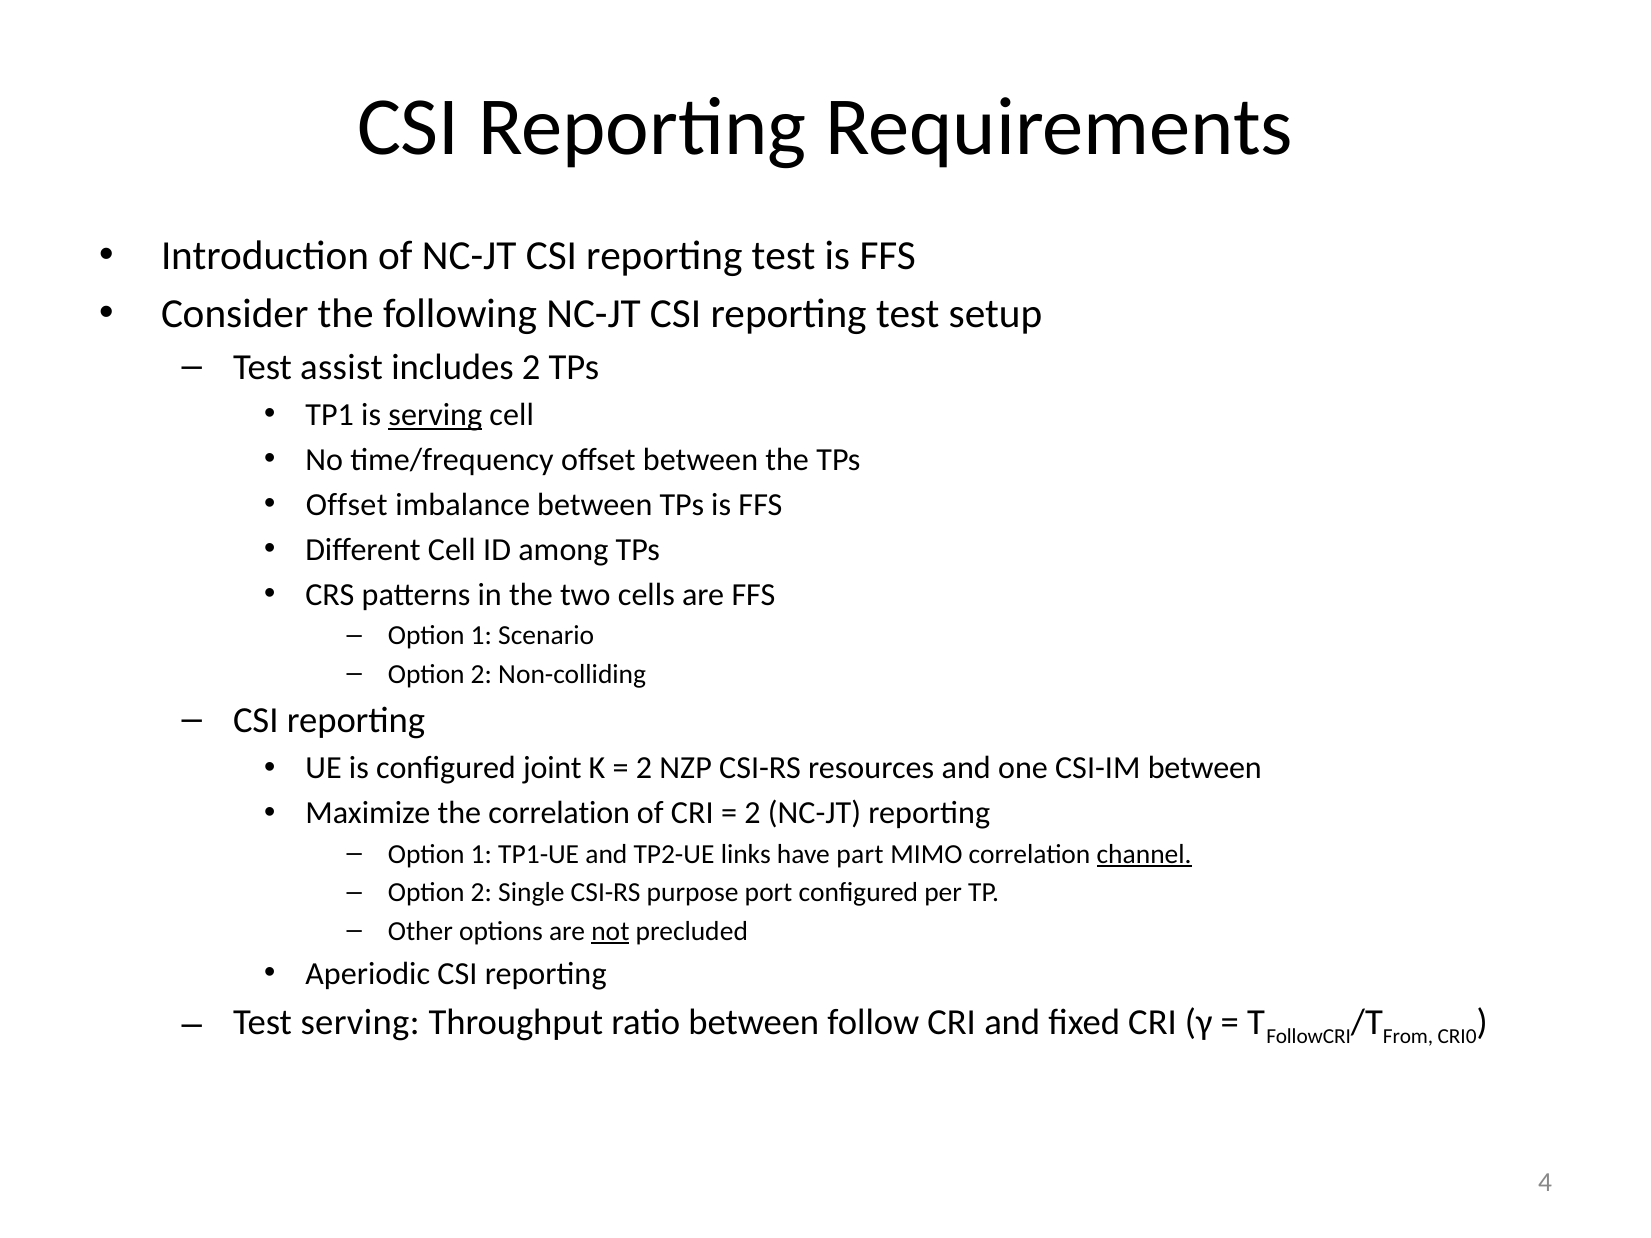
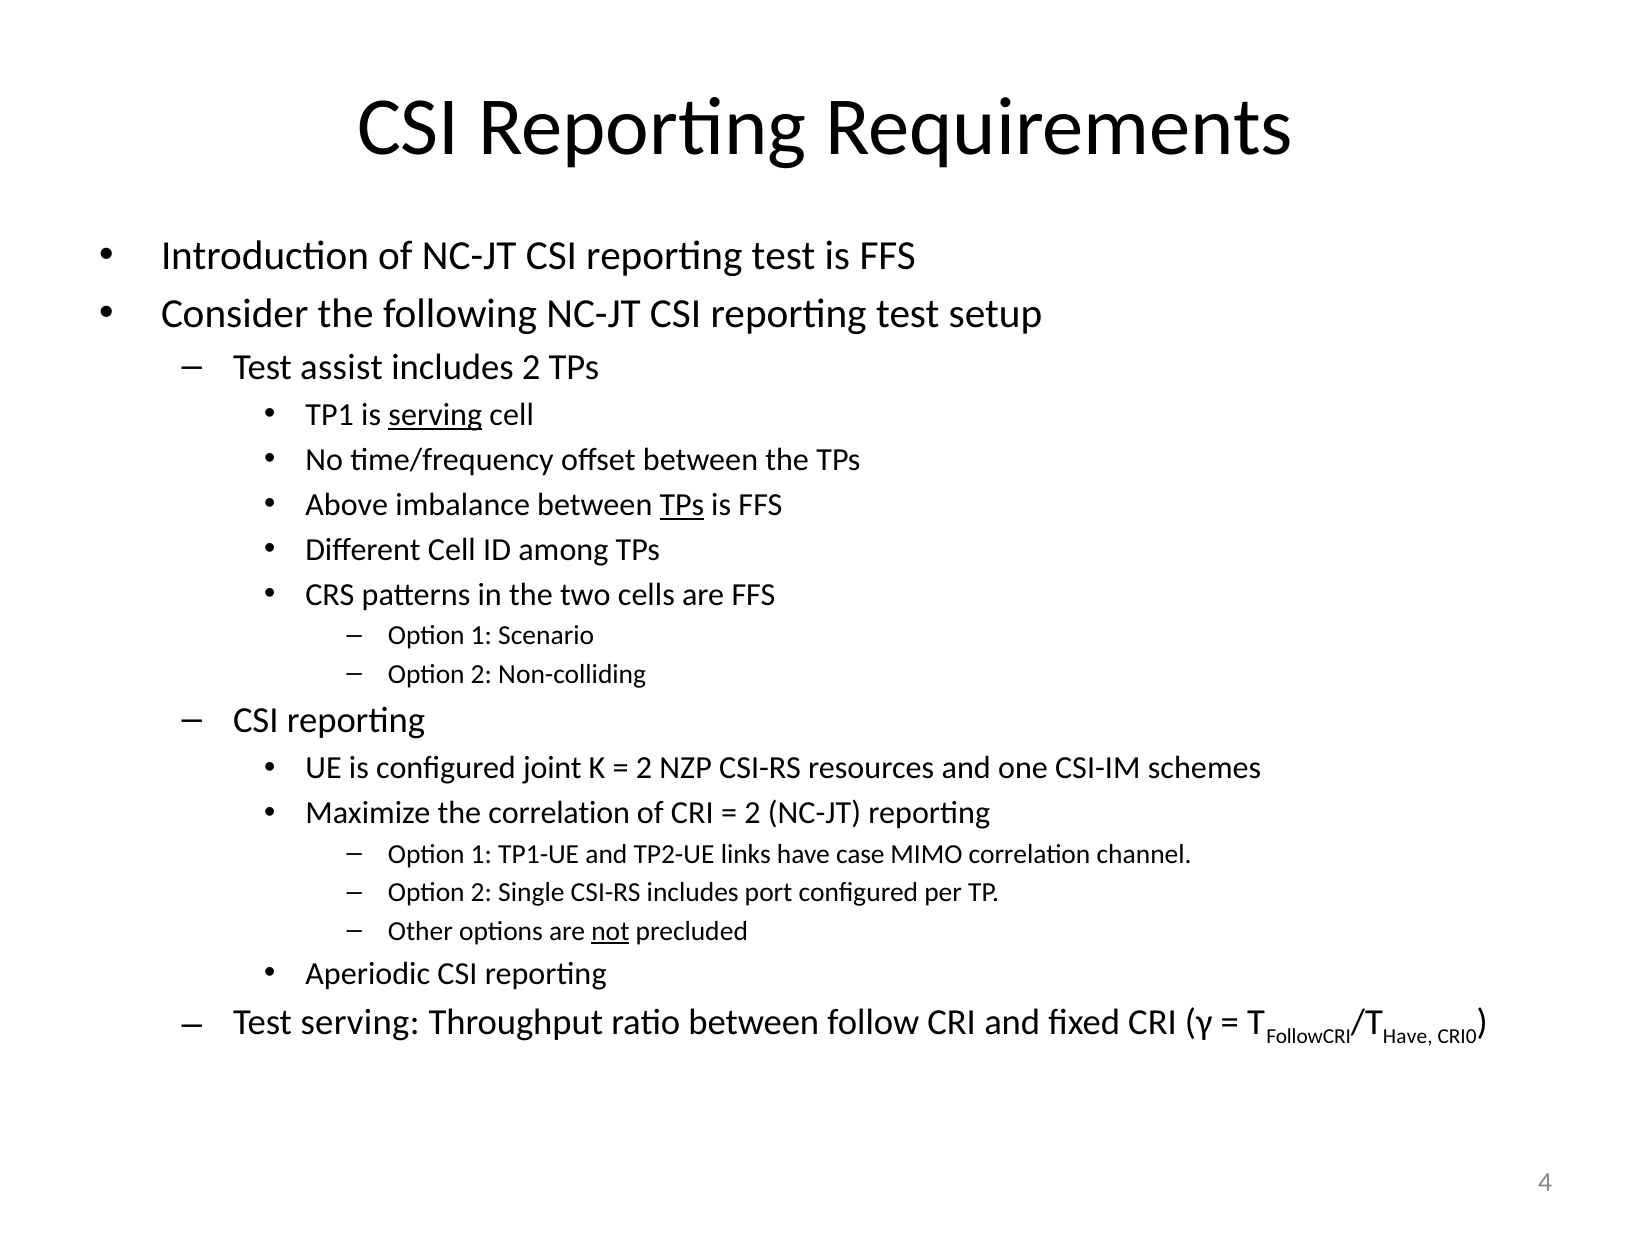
Offset at (347, 505): Offset -> Above
TPs at (682, 505) underline: none -> present
CSI-IM between: between -> schemes
part: part -> case
channel underline: present -> none
CSI-RS purpose: purpose -> includes
From at (1408, 1037): From -> Have
